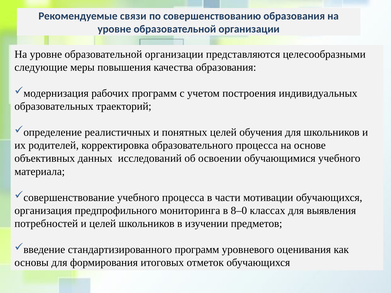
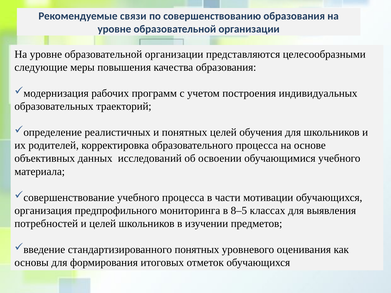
8–0: 8–0 -> 8–5
стандартизированного программ: программ -> понятных
